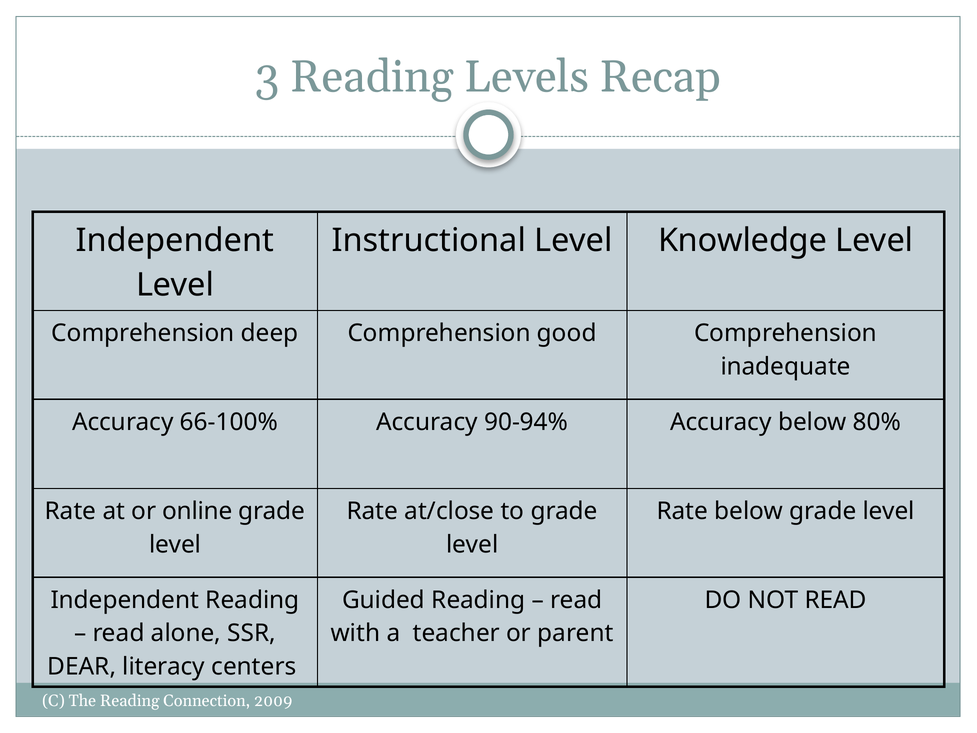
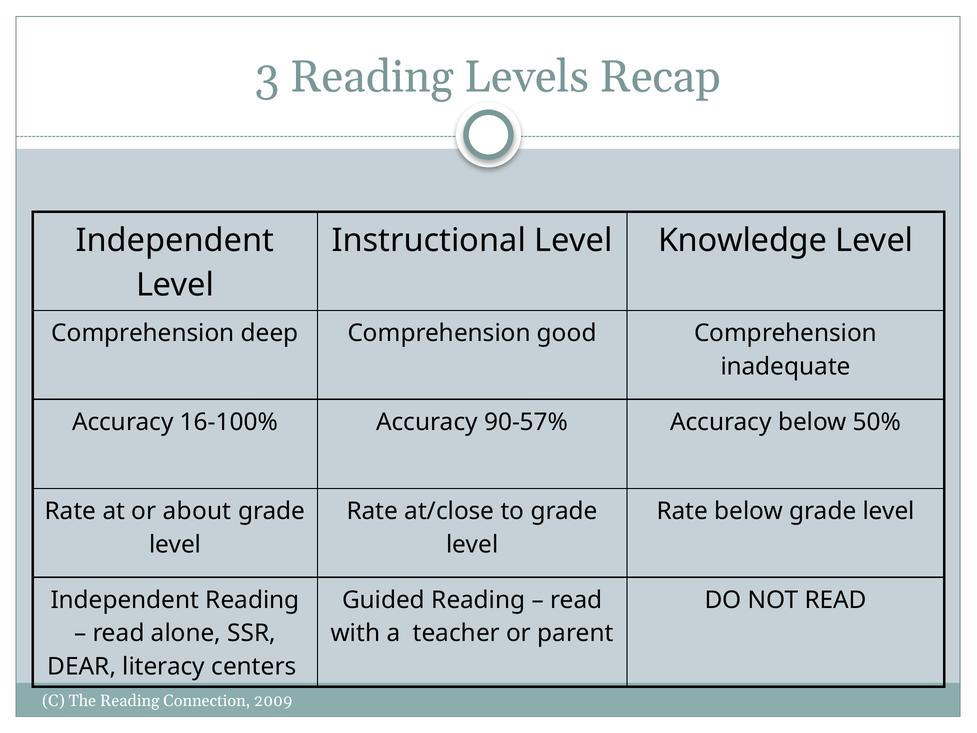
66-100%: 66-100% -> 16-100%
90-94%: 90-94% -> 90-57%
80%: 80% -> 50%
online: online -> about
